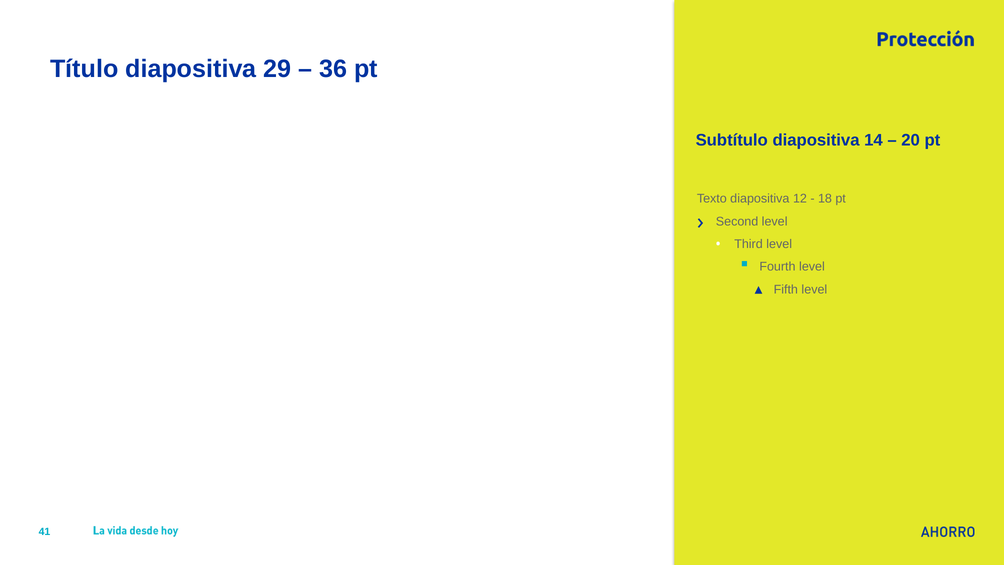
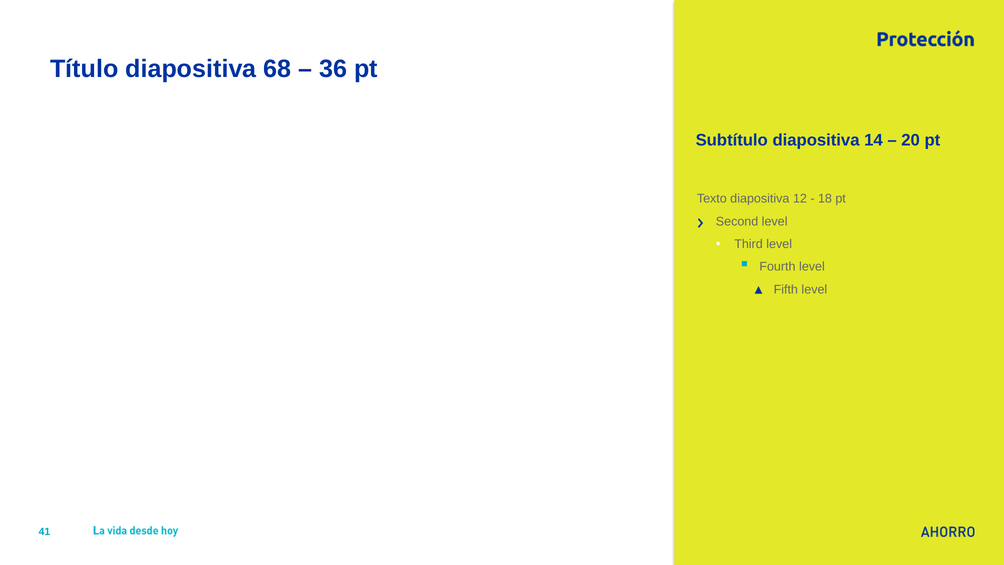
29: 29 -> 68
